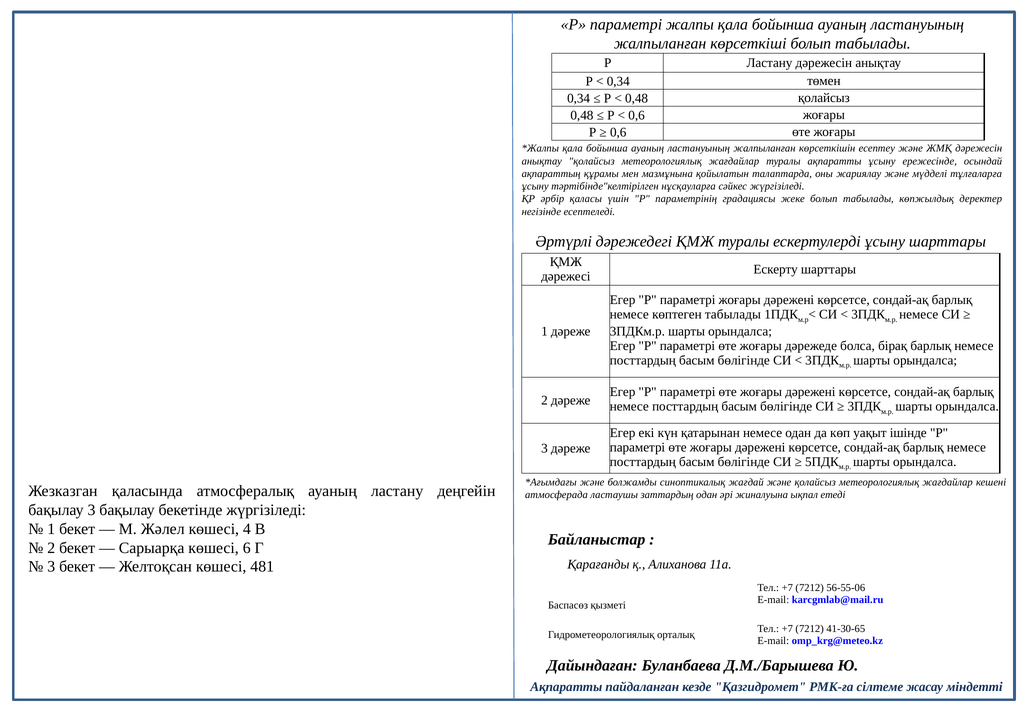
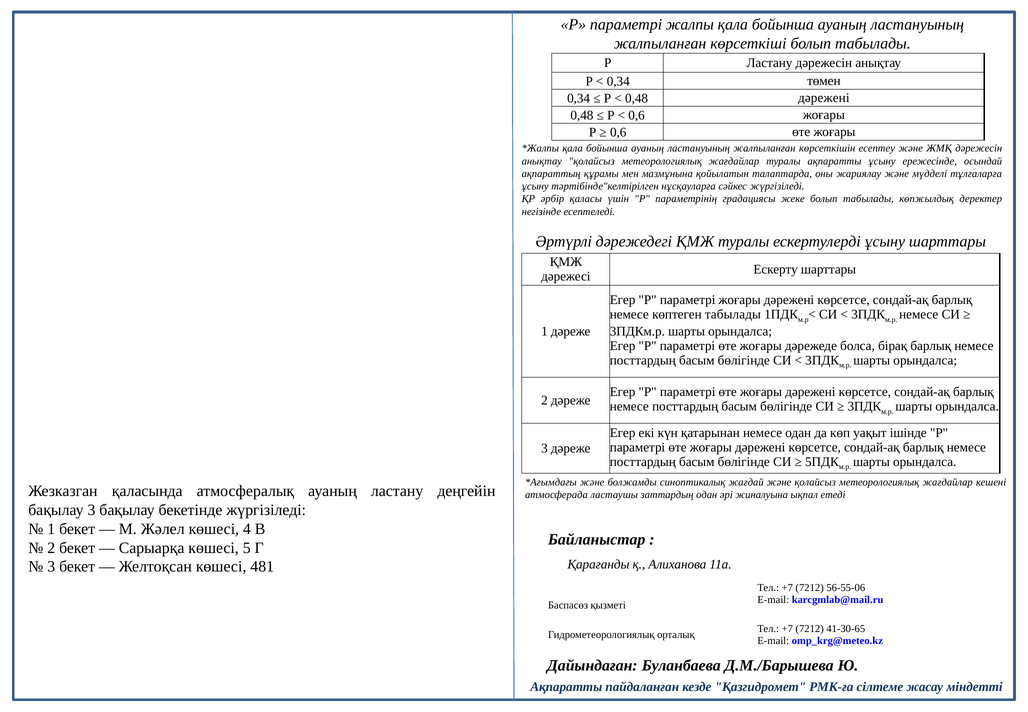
0,48 қолайсыз: қолайсыз -> дәрежені
6: 6 -> 5
